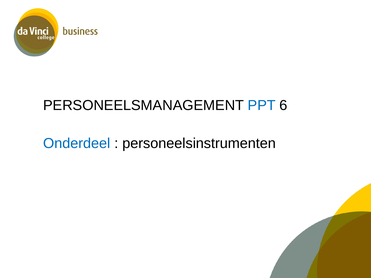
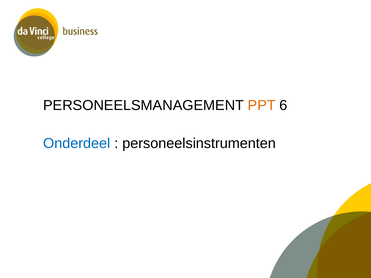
PPT colour: blue -> orange
